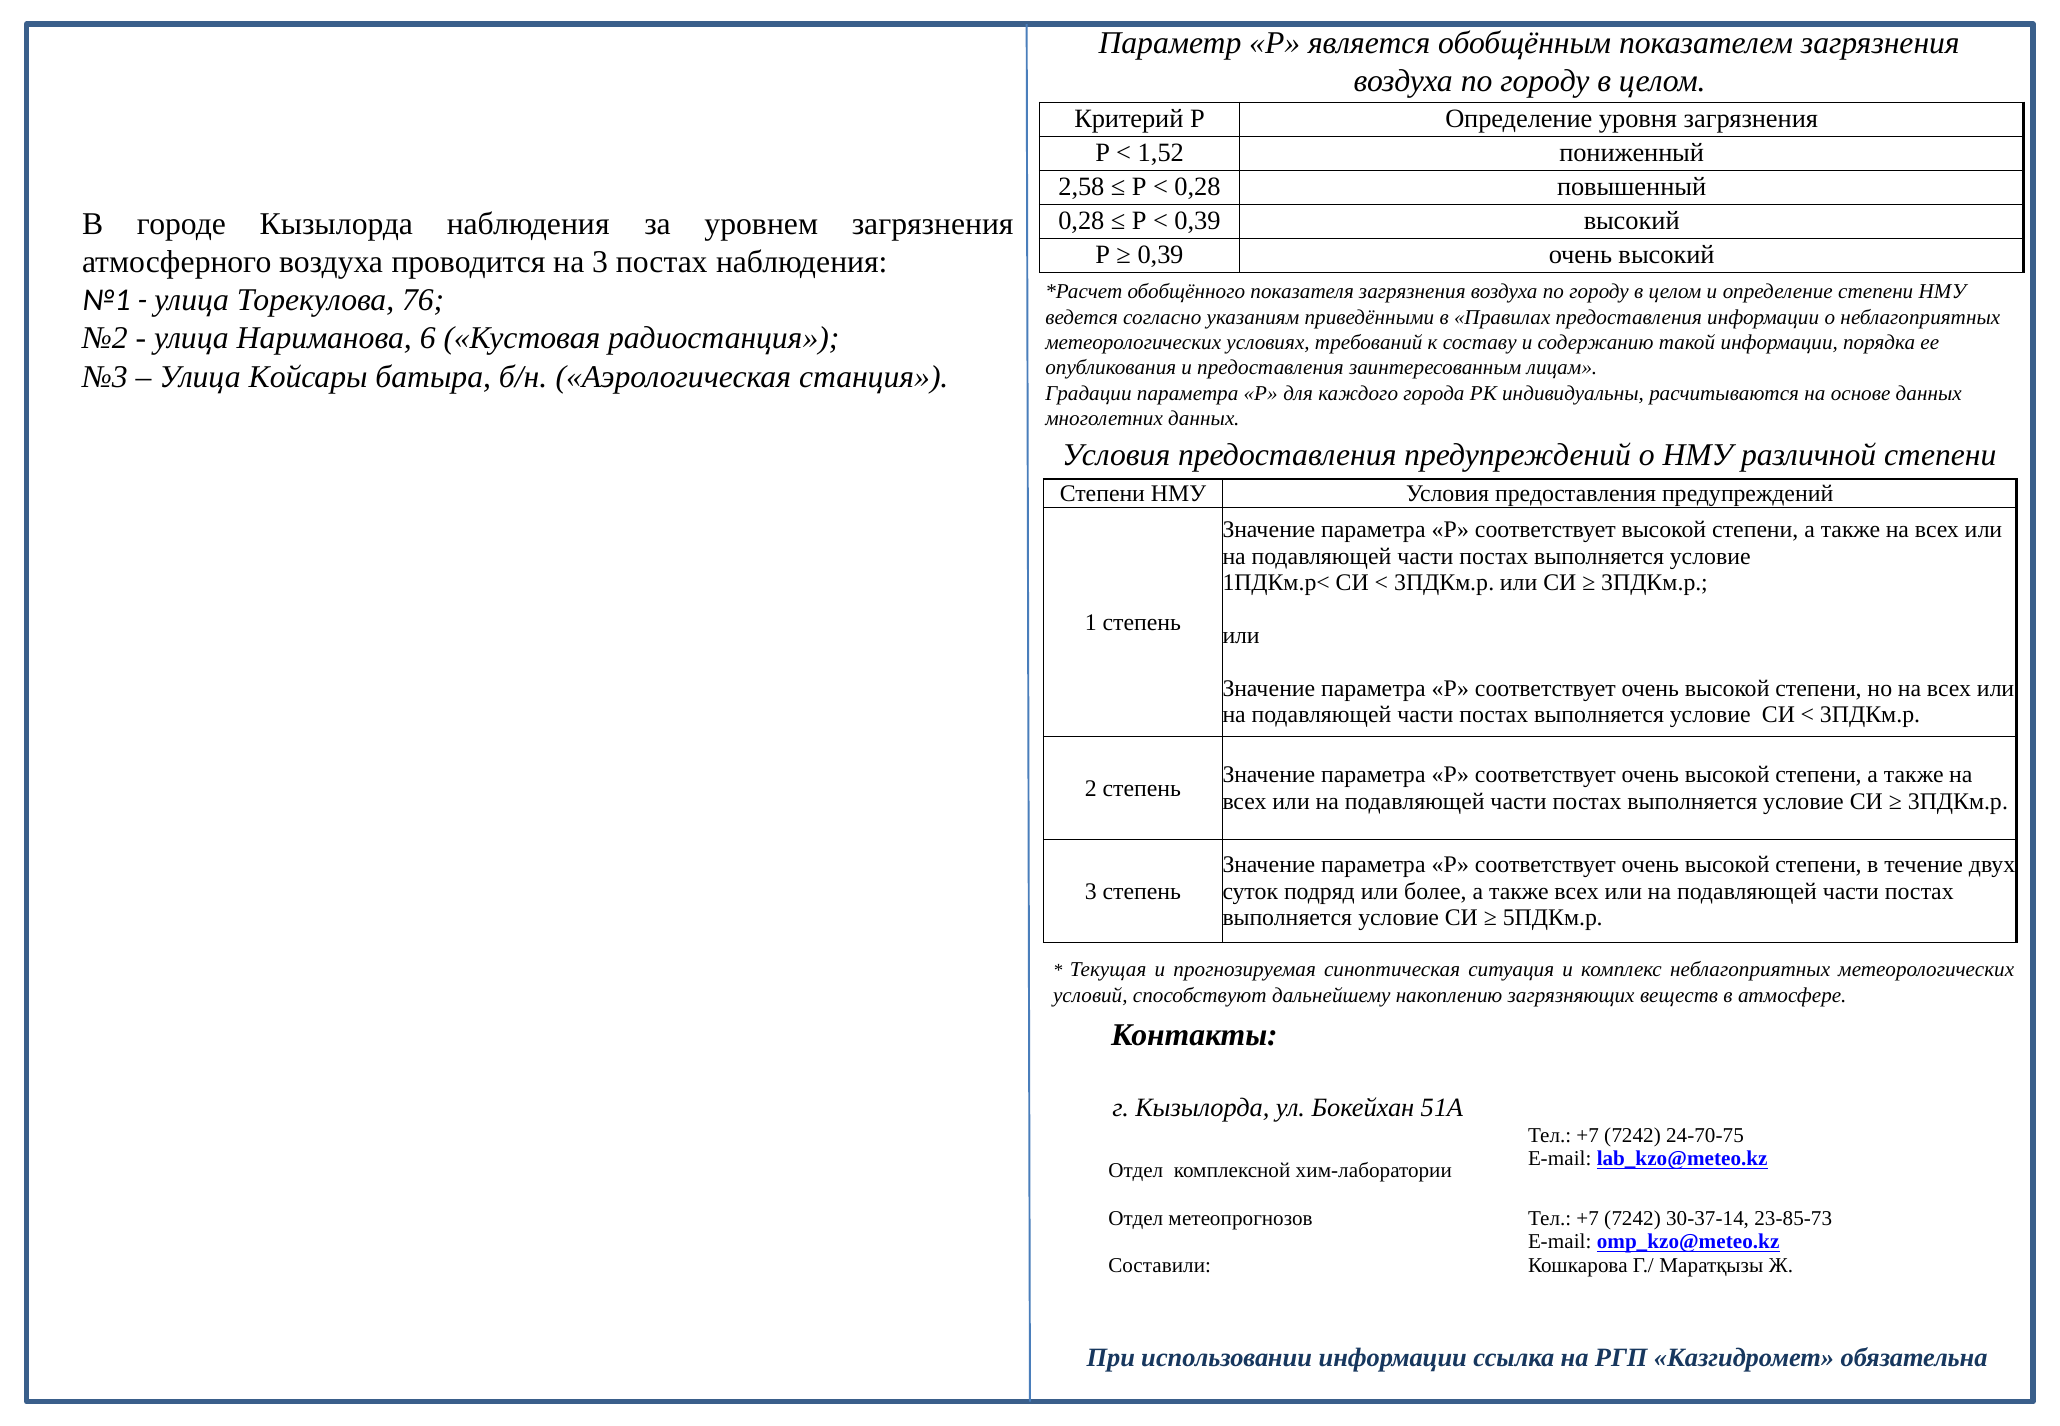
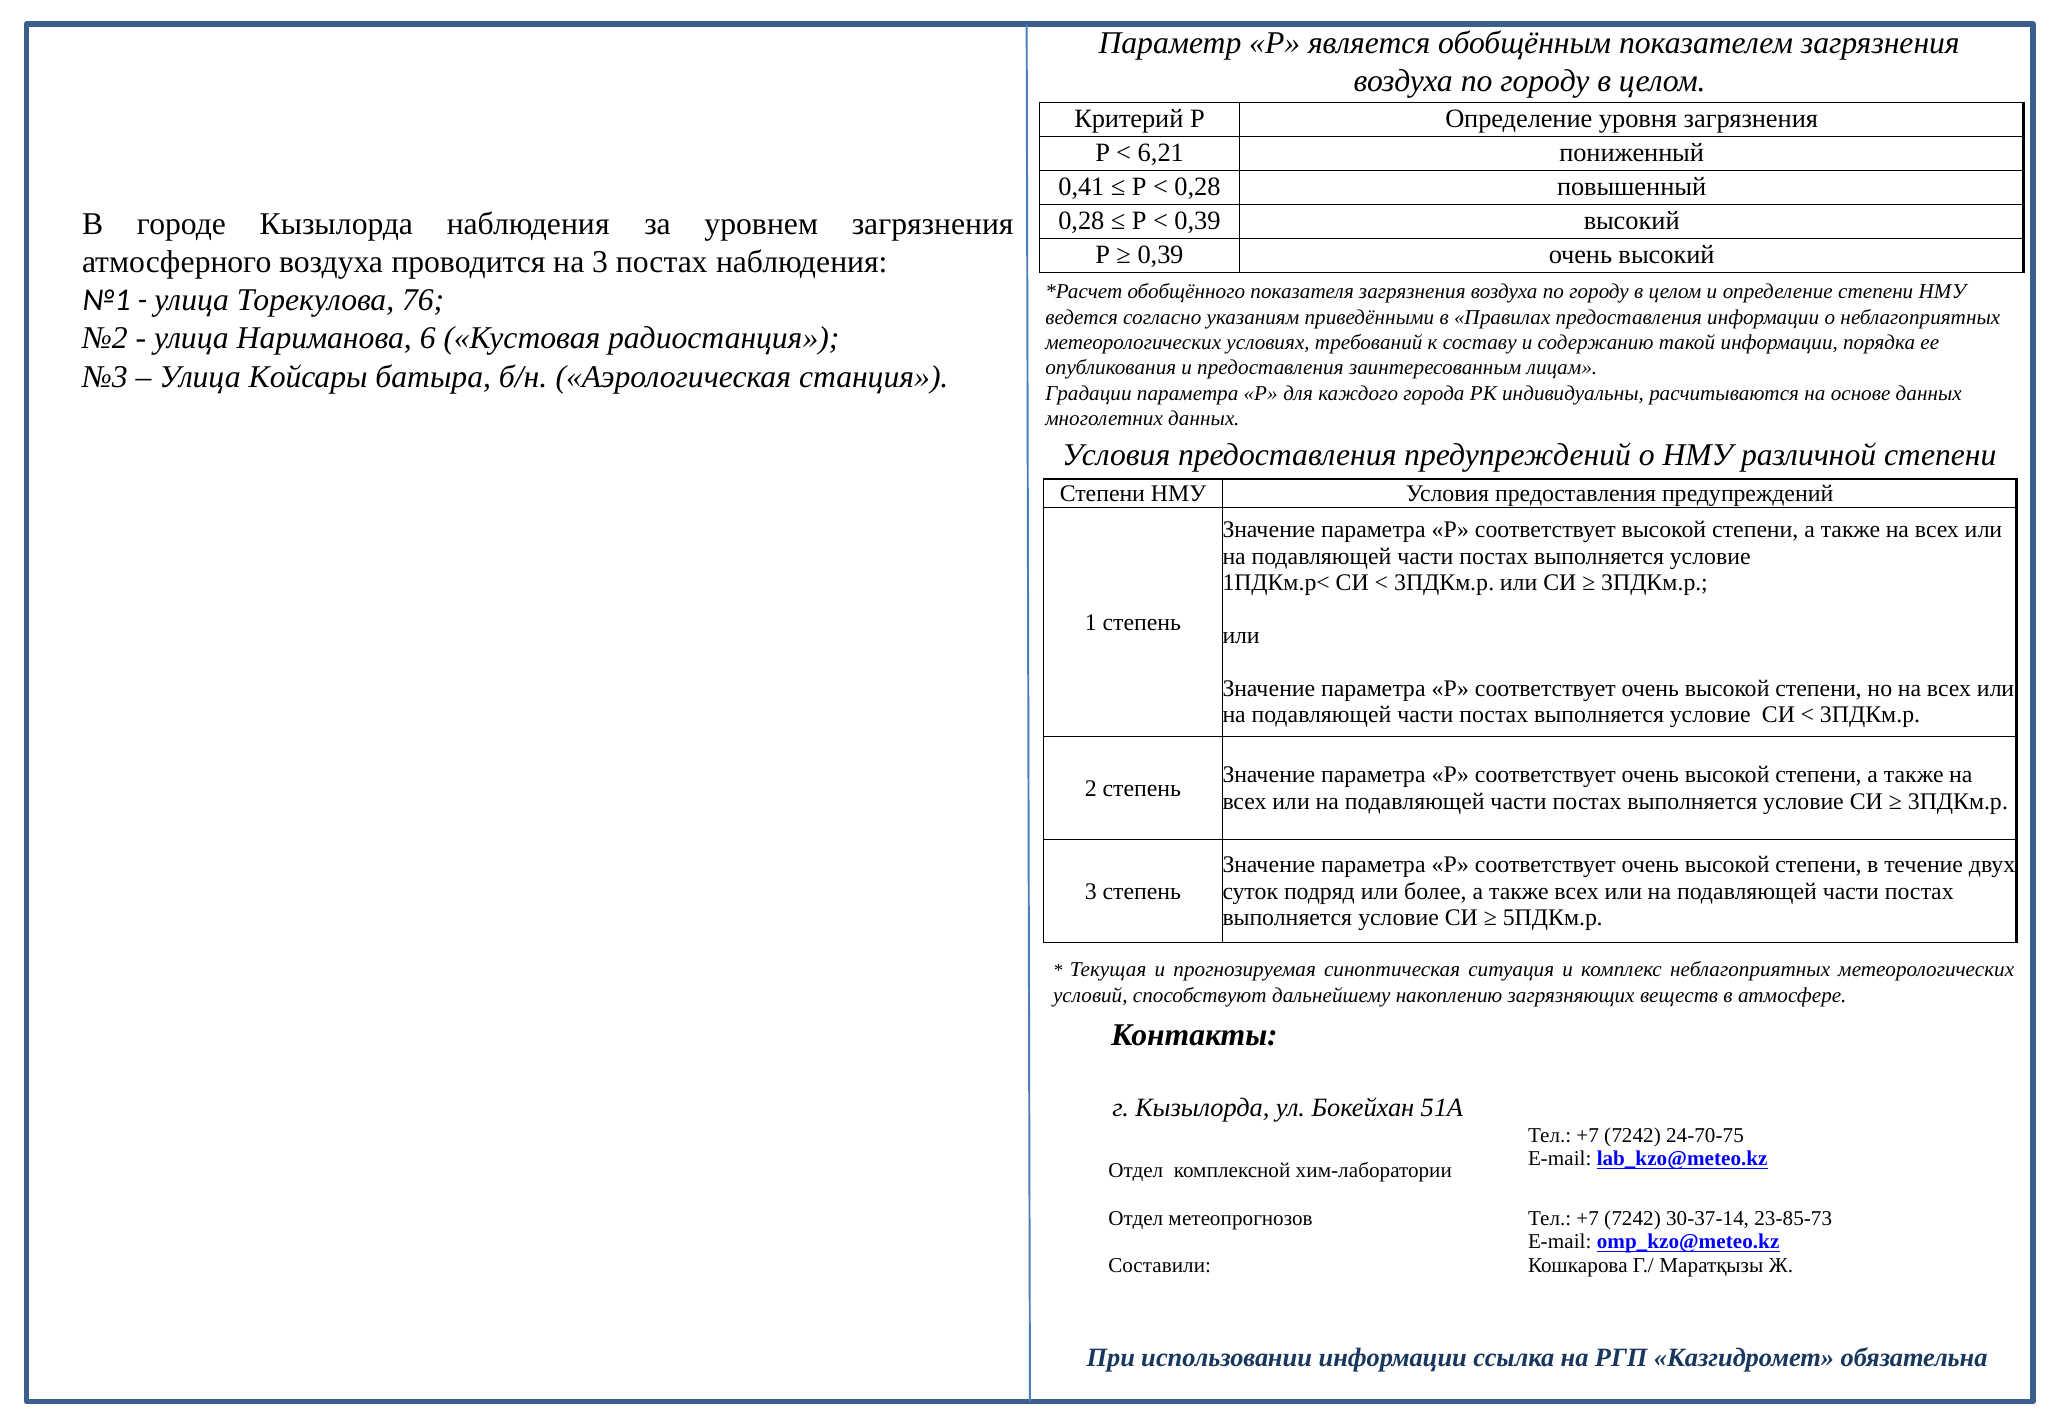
1,52: 1,52 -> 6,21
2,58: 2,58 -> 0,41
